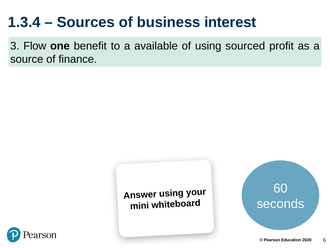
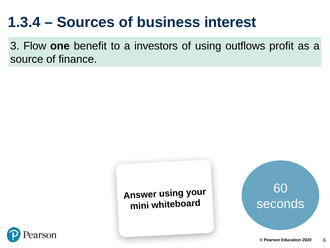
available: available -> investors
sourced: sourced -> outflows
